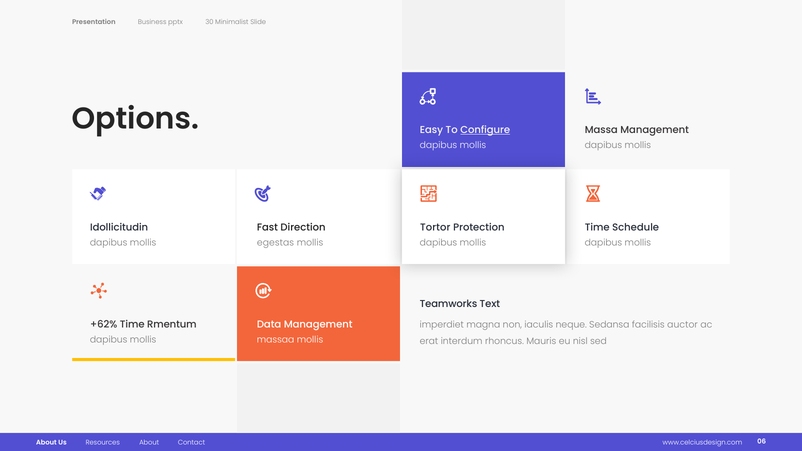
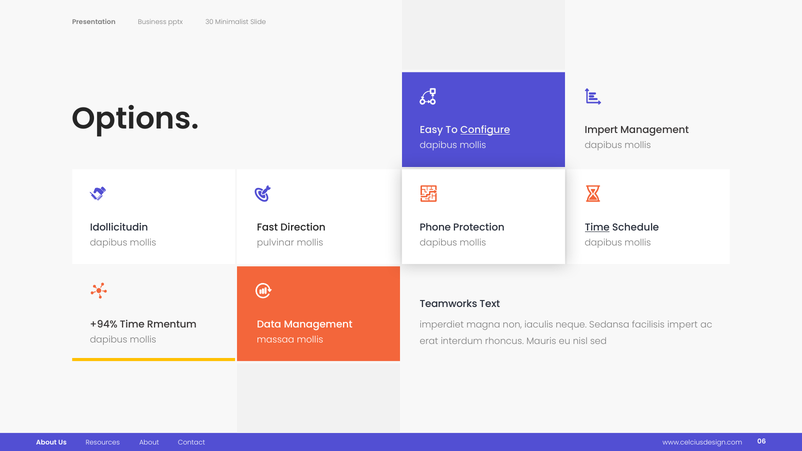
Massa at (601, 130): Massa -> Impert
Tortor: Tortor -> Phone
Time at (597, 228) underline: none -> present
egestas: egestas -> pulvinar
+62%: +62% -> +94%
facilisis auctor: auctor -> impert
